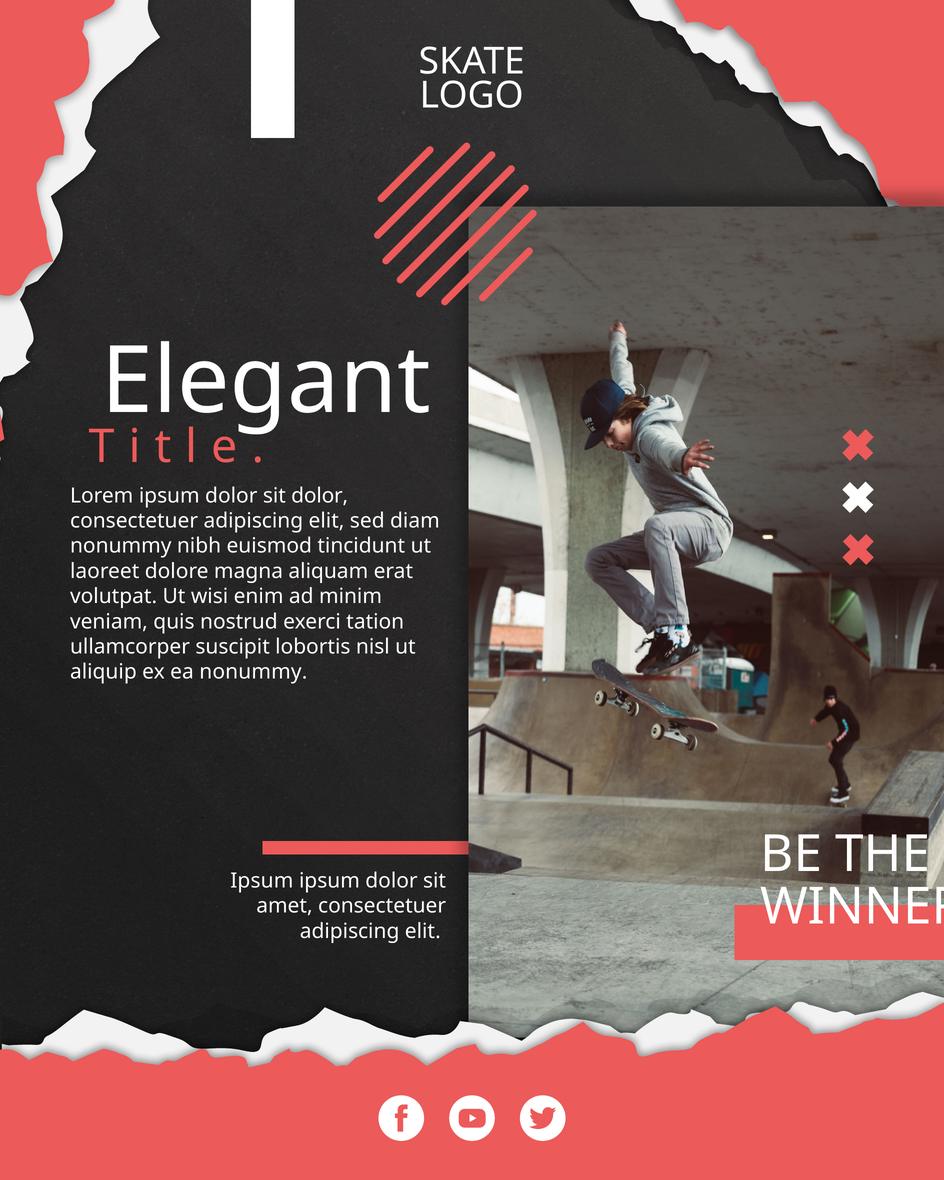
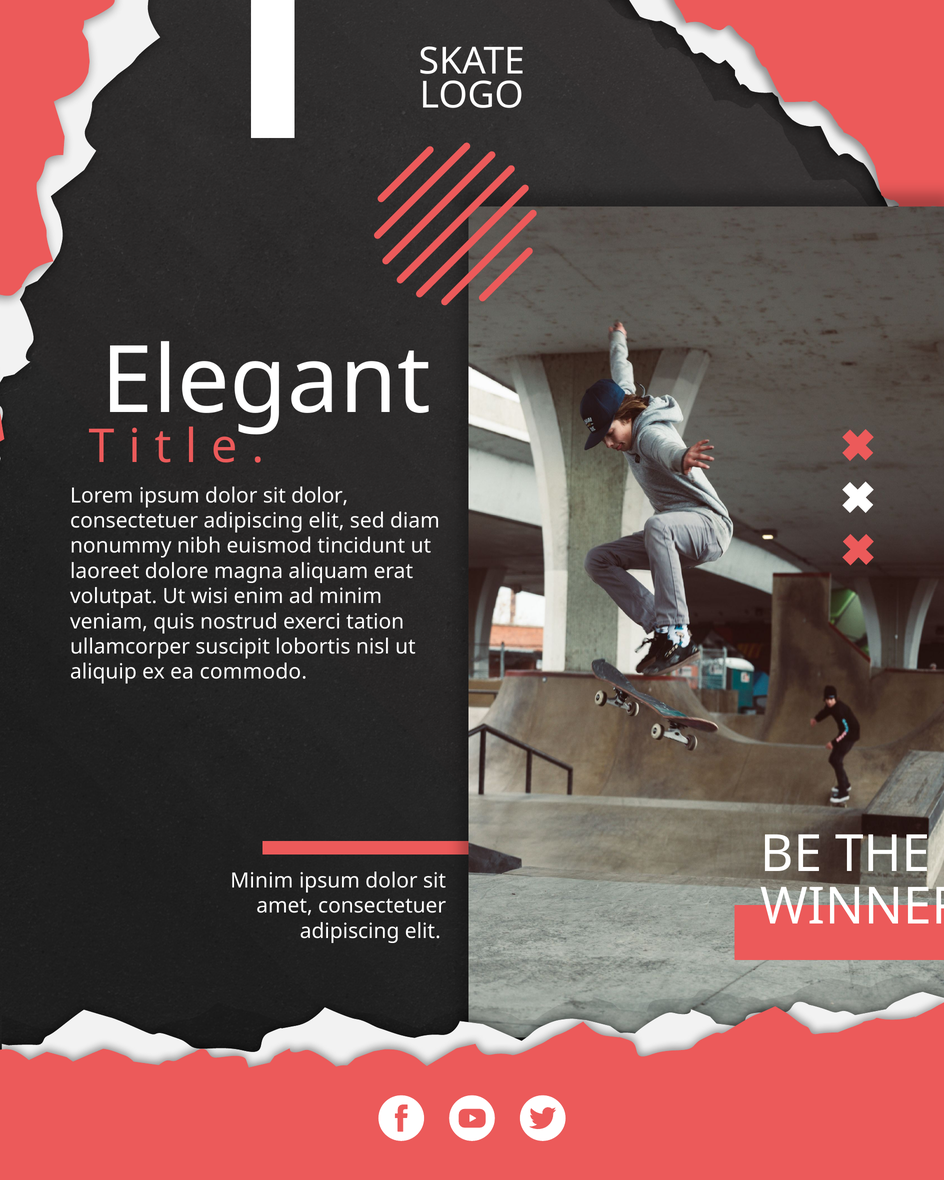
ea nonummy: nonummy -> commodo
Ipsum at (262, 881): Ipsum -> Minim
